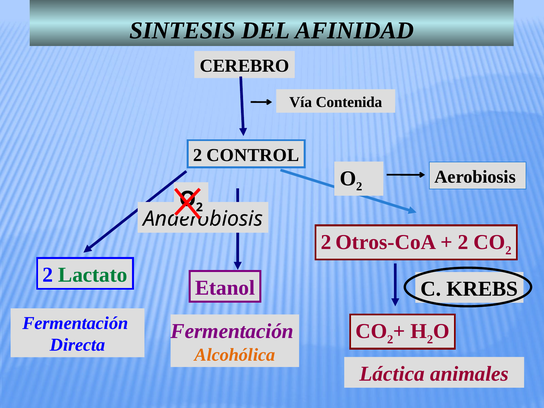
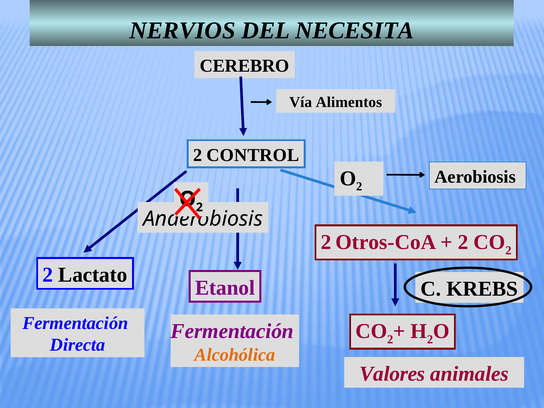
SINTESIS: SINTESIS -> NERVIOS
AFINIDAD: AFINIDAD -> NECESITA
Contenida: Contenida -> Alimentos
Lactato colour: green -> black
Láctica: Láctica -> Valores
